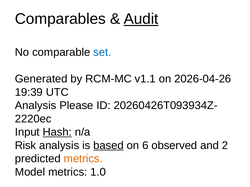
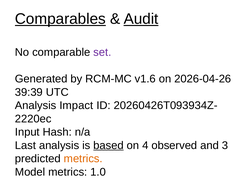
Comparables underline: none -> present
set colour: blue -> purple
v1.1: v1.1 -> v1.6
19:39: 19:39 -> 39:39
Please: Please -> Impact
Hash underline: present -> none
Risk: Risk -> Last
6: 6 -> 4
2: 2 -> 3
